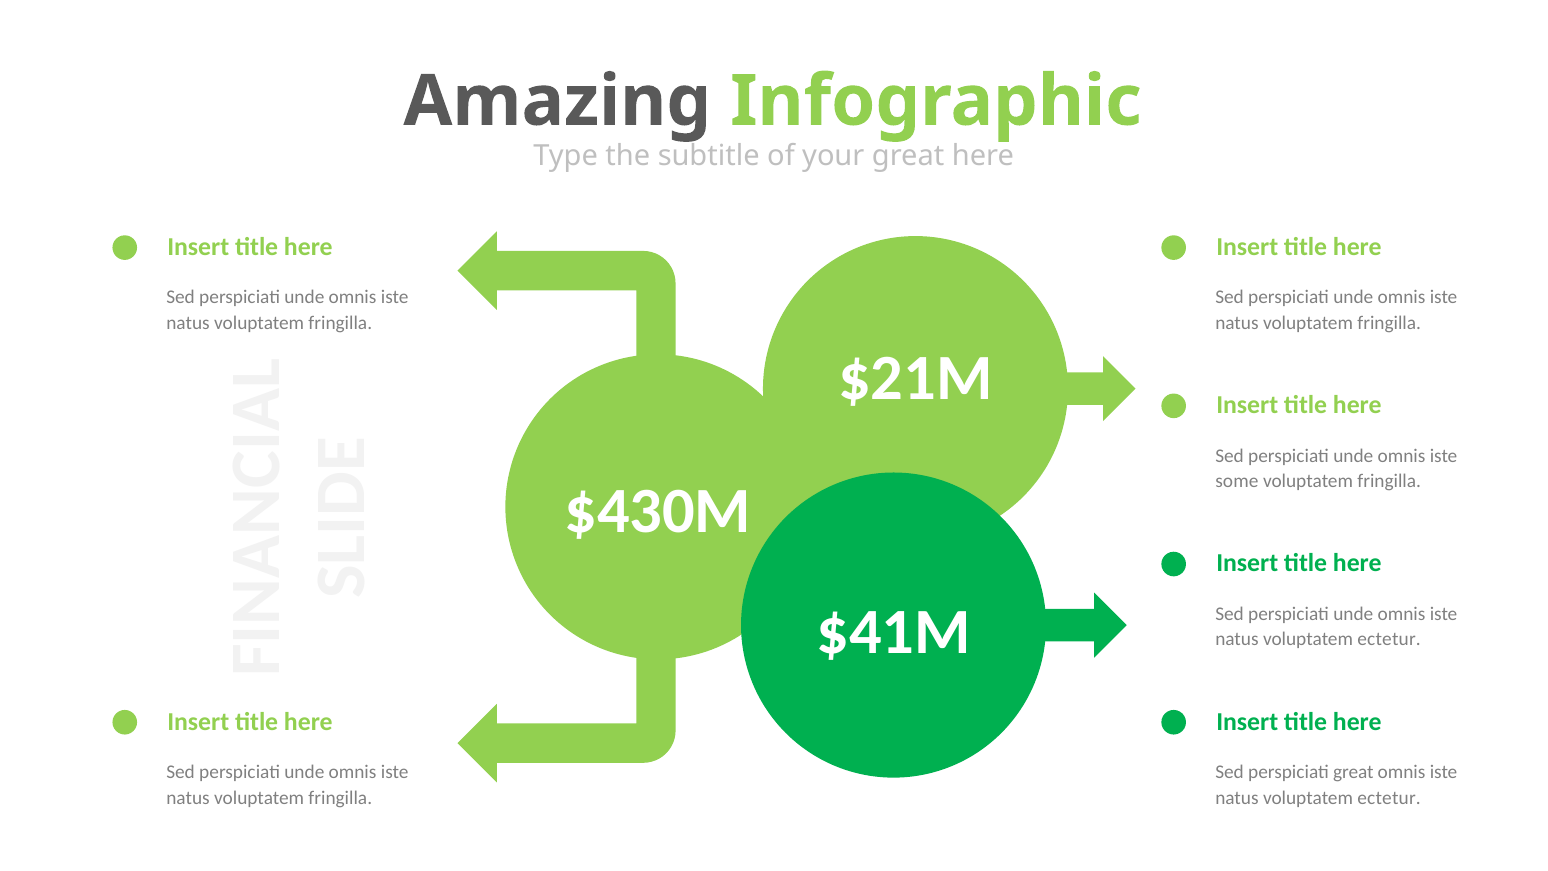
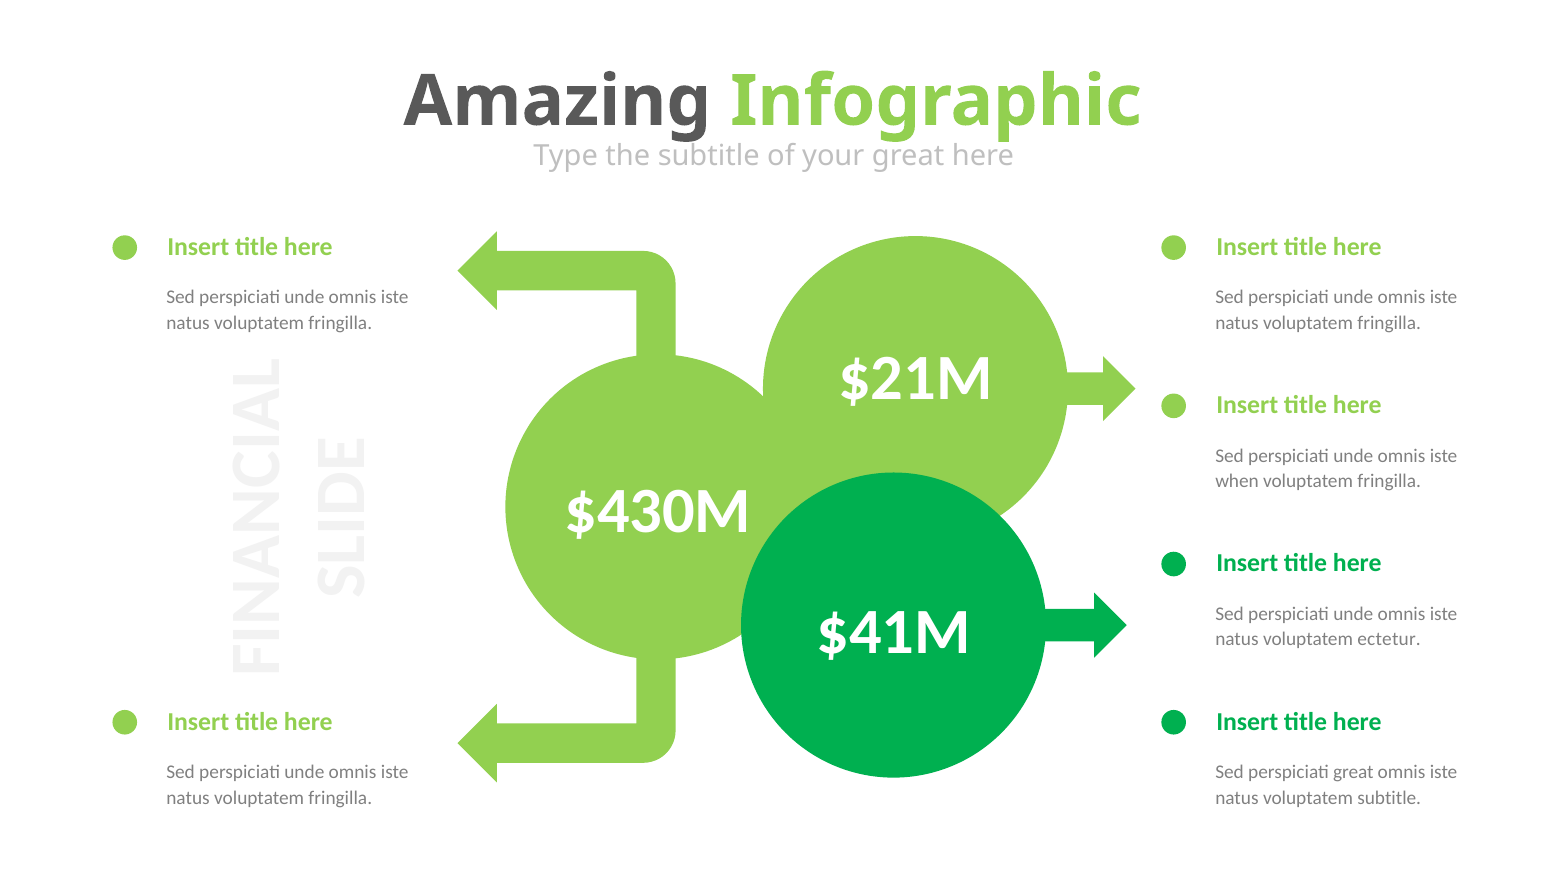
some: some -> when
ectetur at (1389, 797): ectetur -> subtitle
